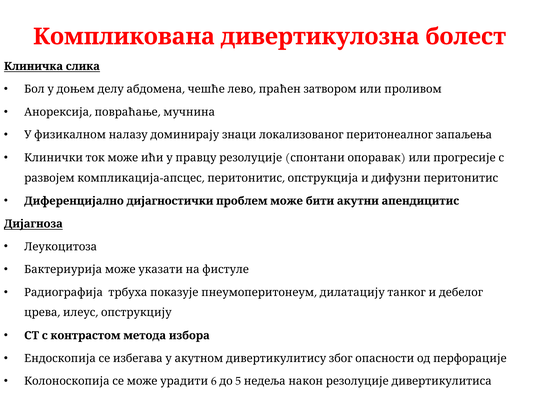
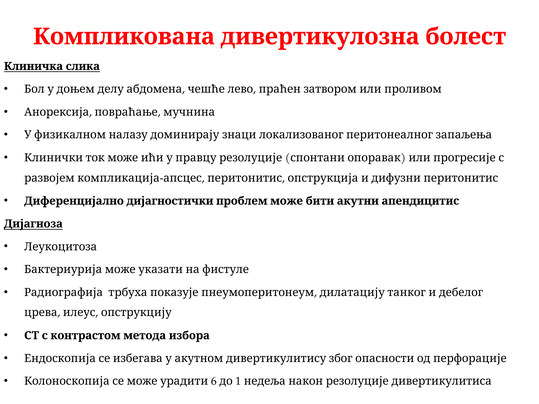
5: 5 -> 1
